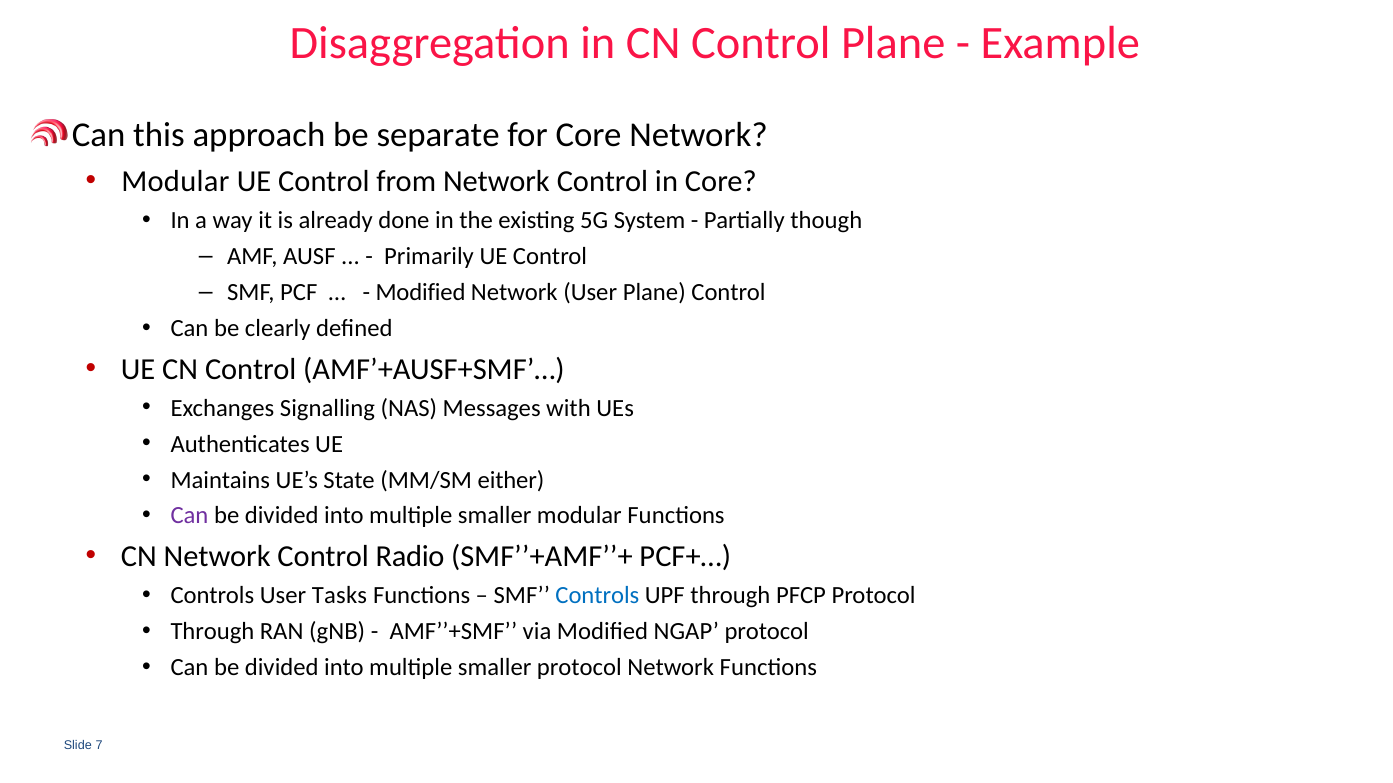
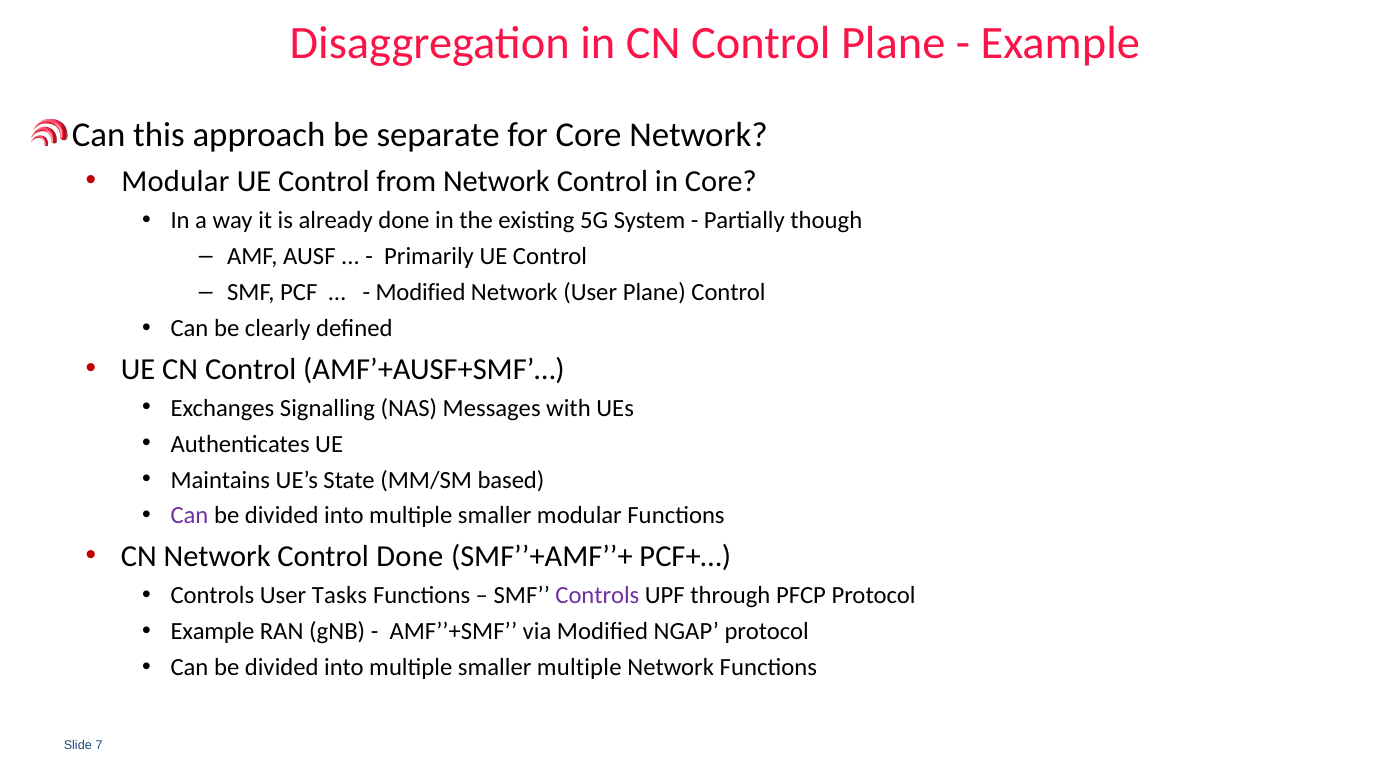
either: either -> based
Control Radio: Radio -> Done
Controls at (597, 596) colour: blue -> purple
Through at (212, 632): Through -> Example
smaller protocol: protocol -> multiple
